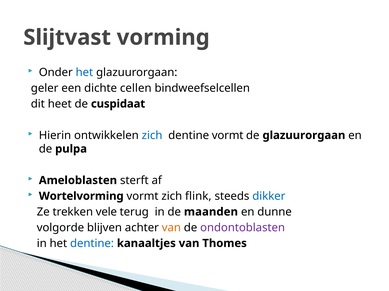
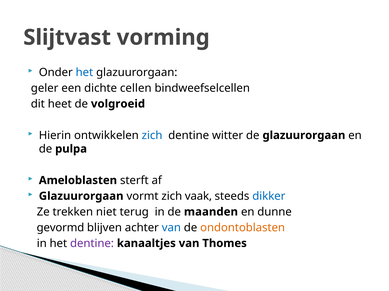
cuspidaat: cuspidaat -> volgroeid
dentine vormt: vormt -> witter
Wortelvorming at (81, 197): Wortelvorming -> Glazuurorgaan
flink: flink -> vaak
vele: vele -> niet
volgorde: volgorde -> gevormd
van at (171, 228) colour: orange -> blue
ondontoblasten colour: purple -> orange
dentine at (92, 244) colour: blue -> purple
